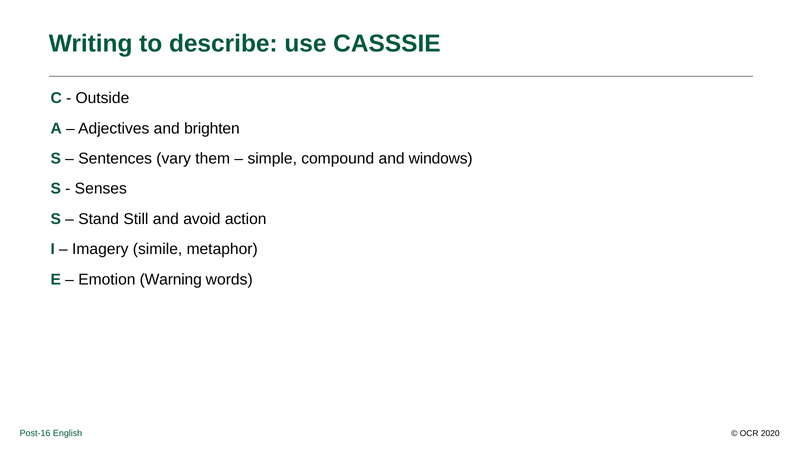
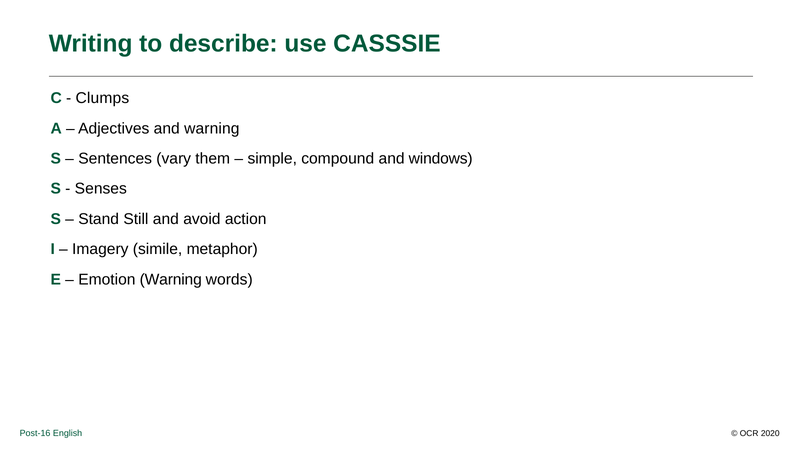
Outside: Outside -> Clumps
and brighten: brighten -> warning
